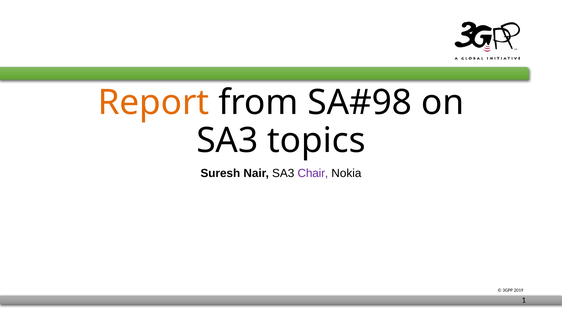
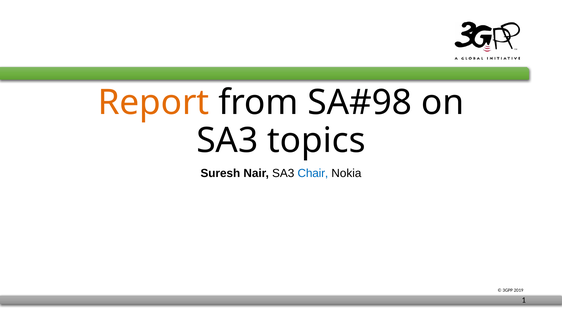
Chair colour: purple -> blue
